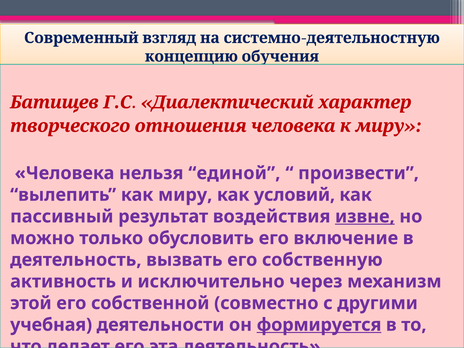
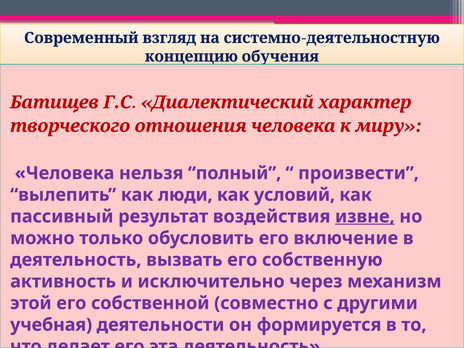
единой: единой -> полный
как миру: миру -> люди
формируется underline: present -> none
